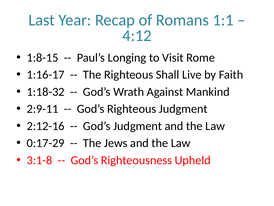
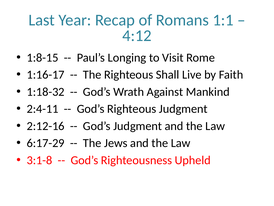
2:9-11: 2:9-11 -> 2:4-11
0:17-29: 0:17-29 -> 6:17-29
